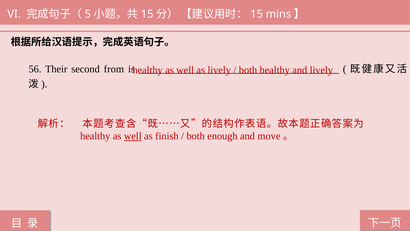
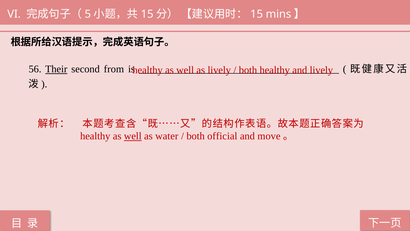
Their underline: none -> present
finish: finish -> water
enough: enough -> official
